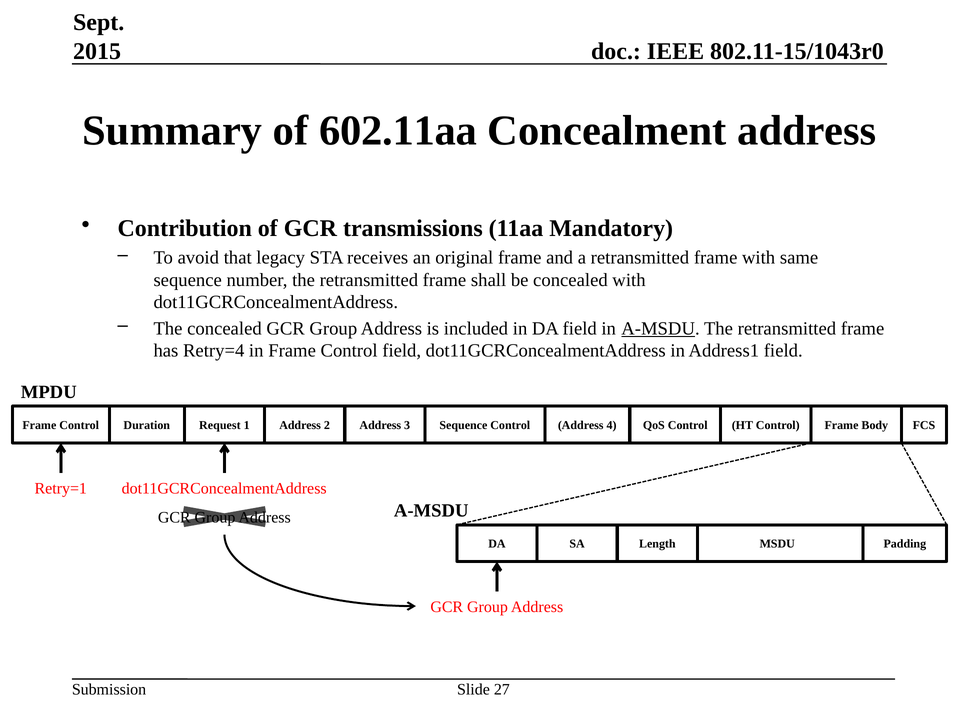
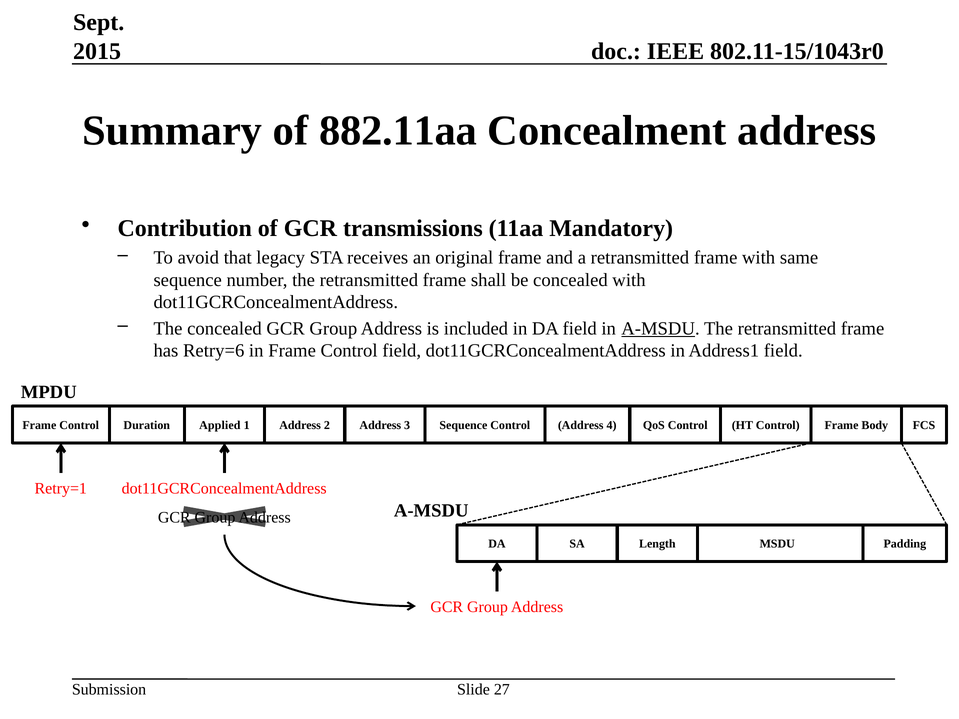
602.11aa: 602.11aa -> 882.11aa
Retry=4: Retry=4 -> Retry=6
Request: Request -> Applied
